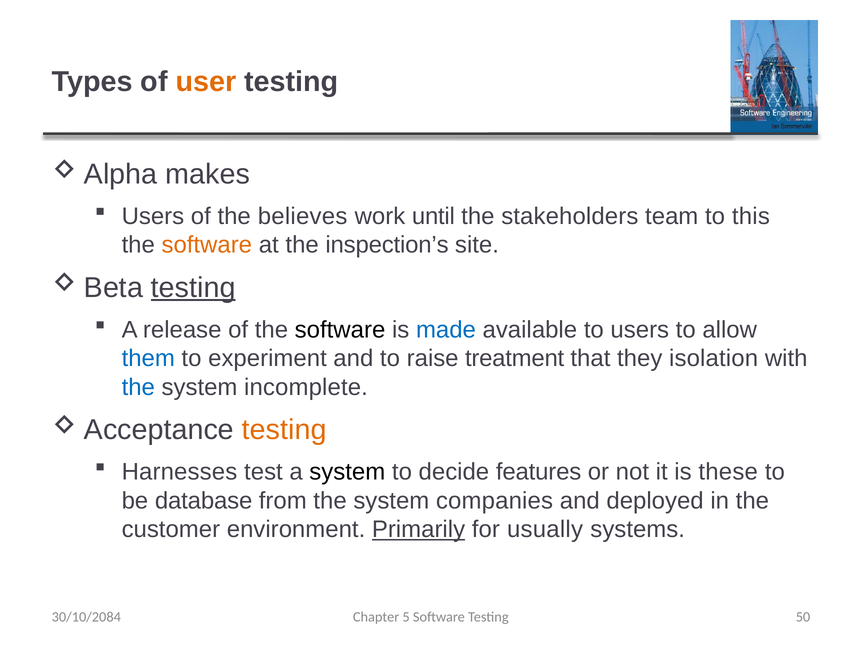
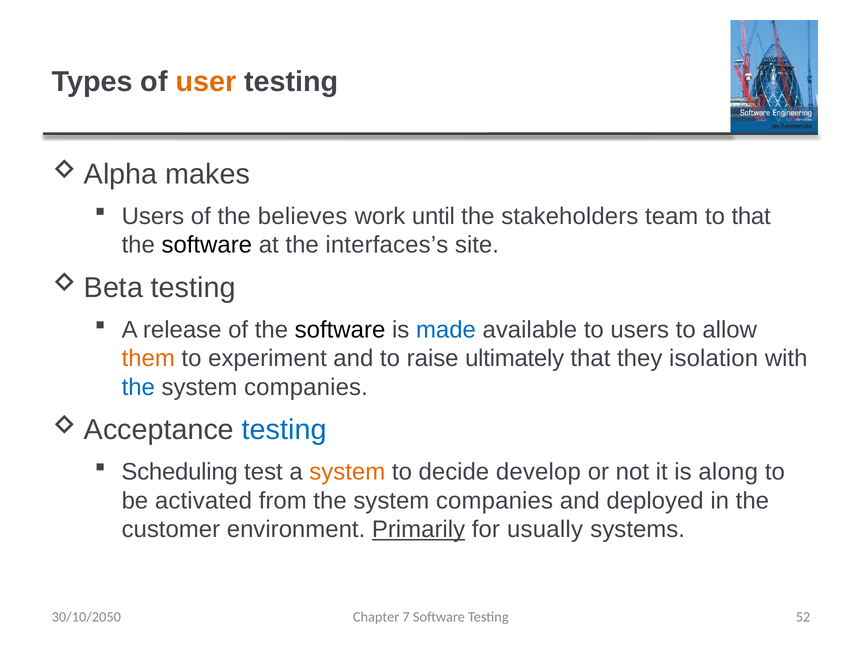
to this: this -> that
software at (207, 245) colour: orange -> black
inspection’s: inspection’s -> interfaces’s
testing at (193, 288) underline: present -> none
them colour: blue -> orange
treatment: treatment -> ultimately
incomplete at (306, 387): incomplete -> companies
testing at (284, 430) colour: orange -> blue
Harnesses: Harnesses -> Scheduling
system at (347, 472) colour: black -> orange
features: features -> develop
these: these -> along
database: database -> activated
5: 5 -> 7
50: 50 -> 52
30/10/2084: 30/10/2084 -> 30/10/2050
